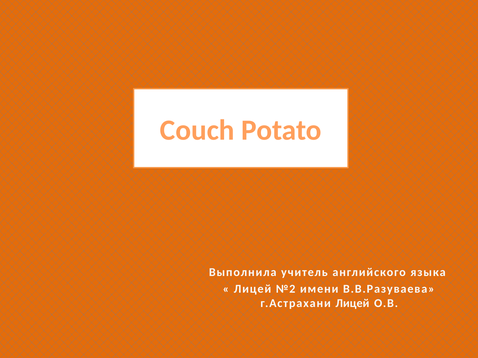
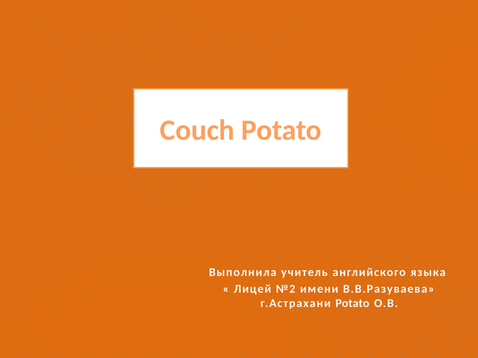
г.Астрахани Лицей: Лицей -> Potato
